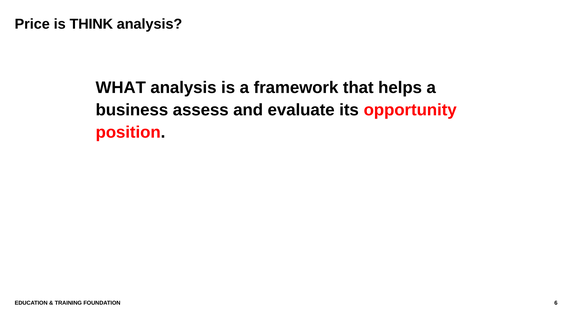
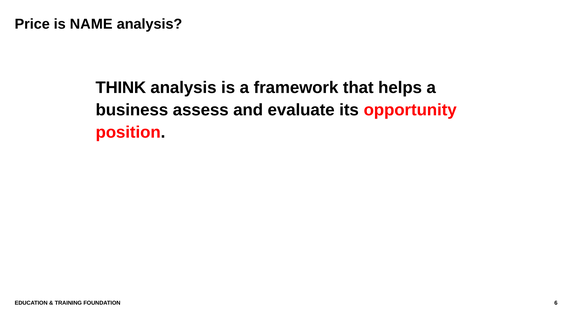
THINK: THINK -> NAME
WHAT: WHAT -> THINK
